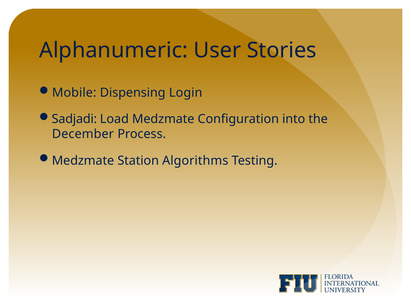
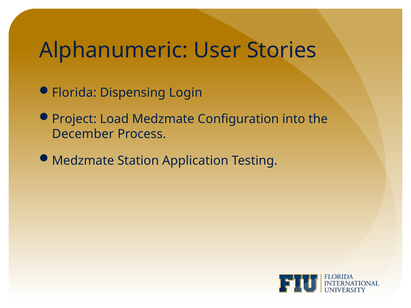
Mobile: Mobile -> Florida
Sadjadi: Sadjadi -> Project
Algorithms: Algorithms -> Application
